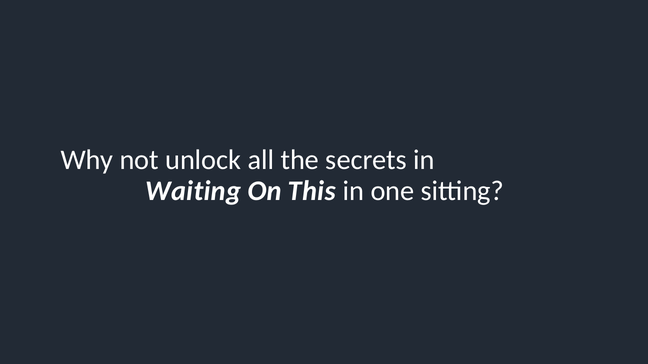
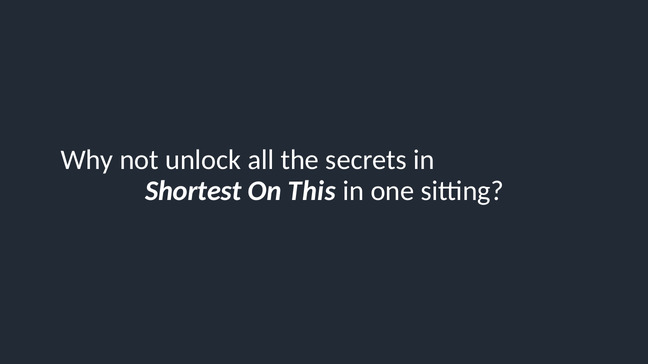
Waiting: Waiting -> Shortest
